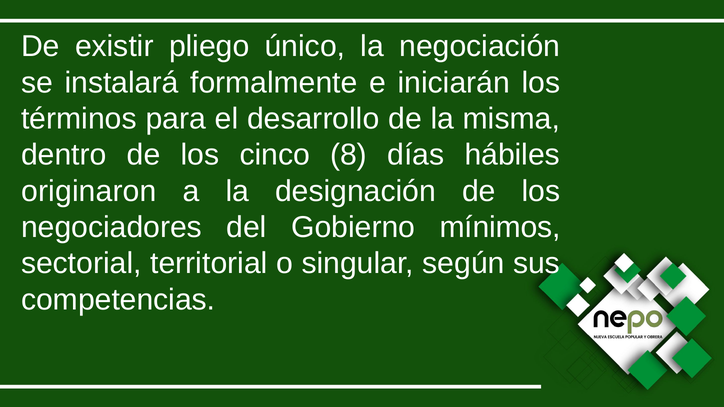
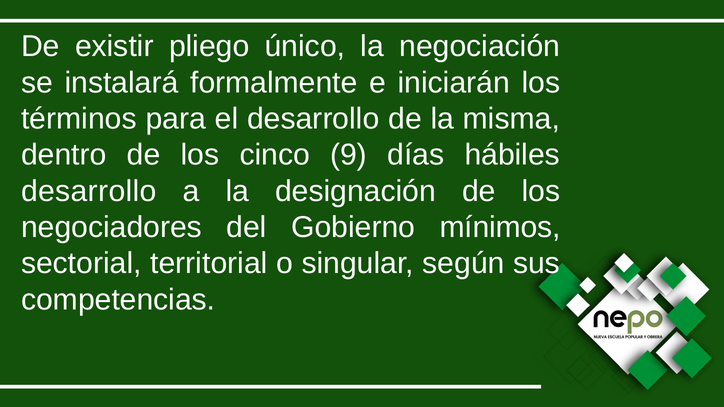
8: 8 -> 9
originaron at (89, 191): originaron -> desarrollo
